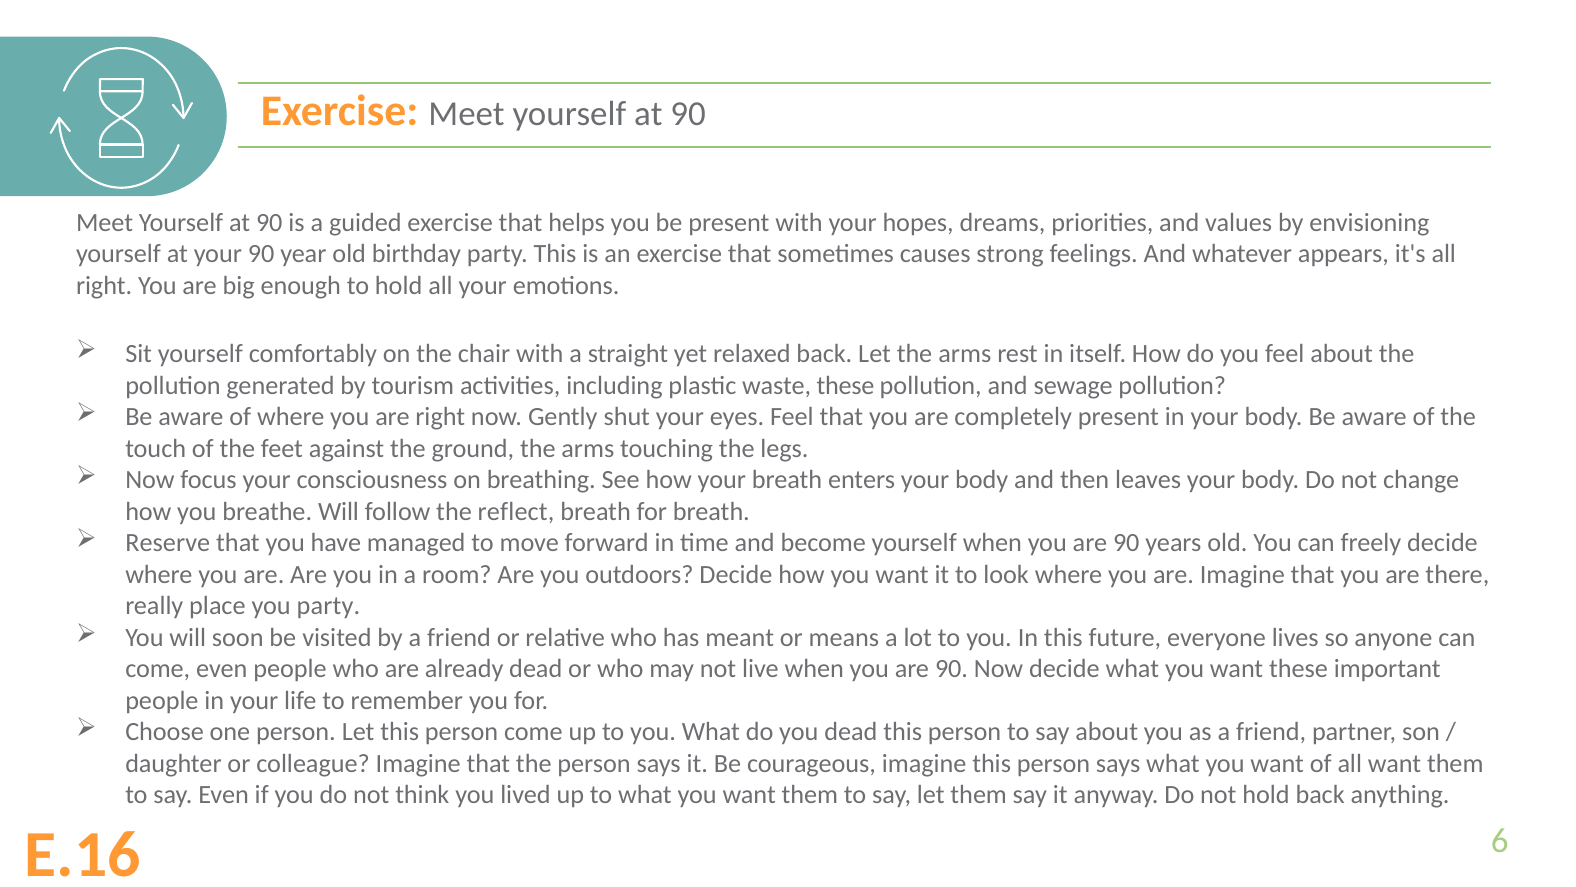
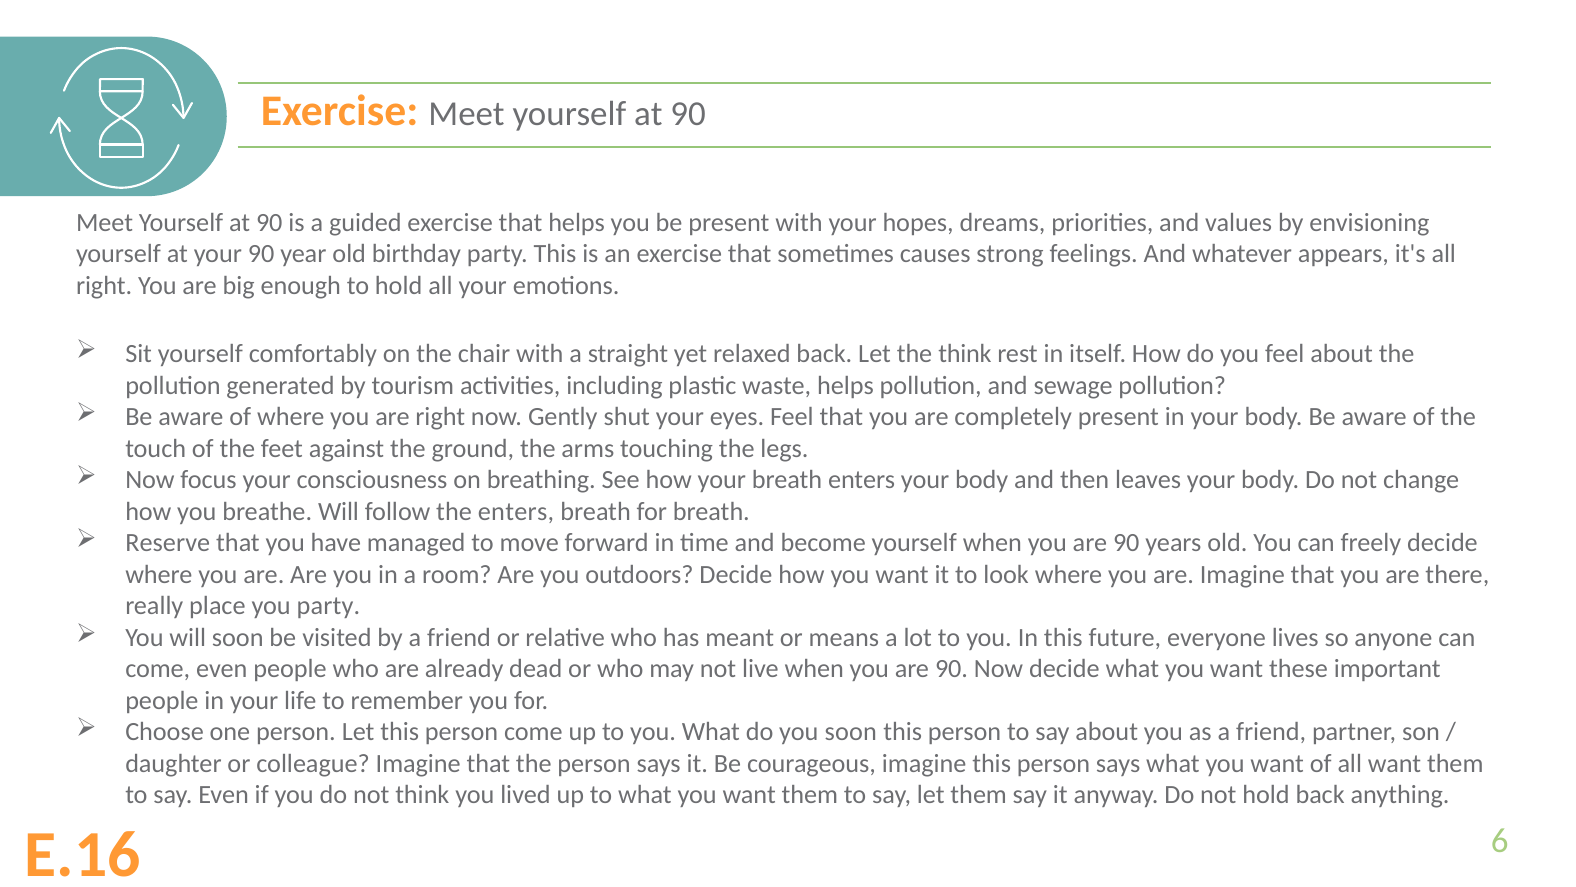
Let the arms: arms -> think
waste these: these -> helps
the reflect: reflect -> enters
you dead: dead -> soon
